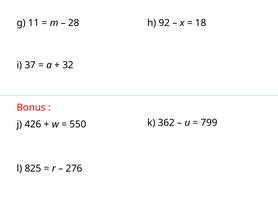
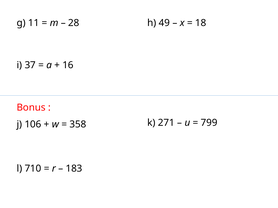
92: 92 -> 49
32: 32 -> 16
426: 426 -> 106
550: 550 -> 358
362: 362 -> 271
825: 825 -> 710
276: 276 -> 183
